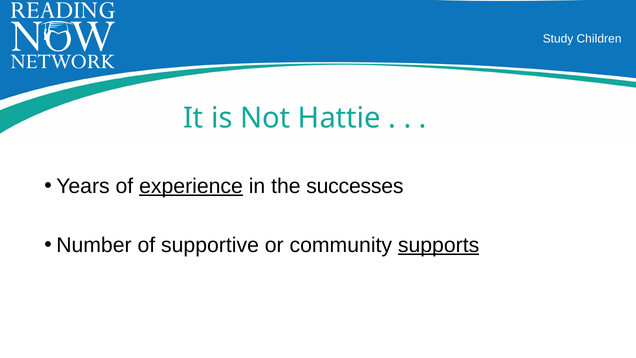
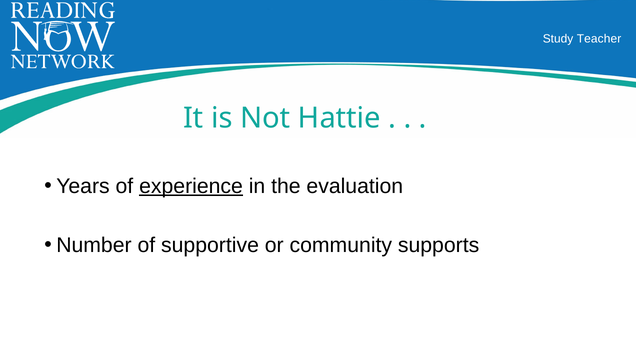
Children: Children -> Teacher
successes: successes -> evaluation
supports underline: present -> none
